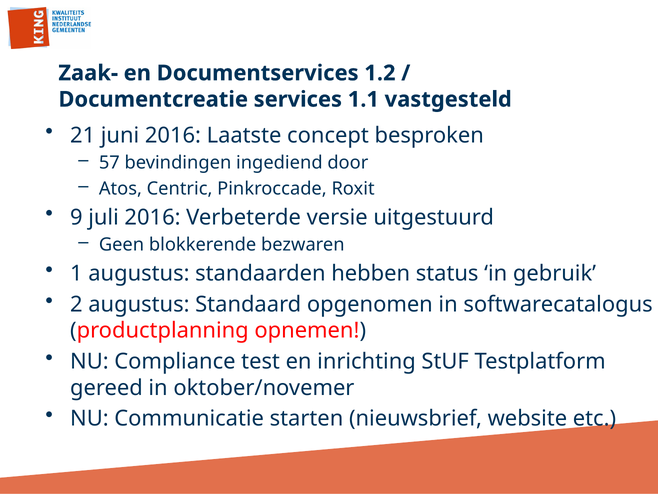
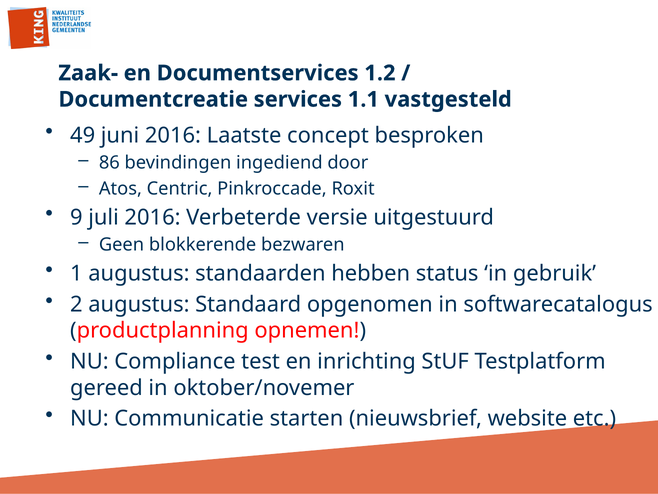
21: 21 -> 49
57: 57 -> 86
